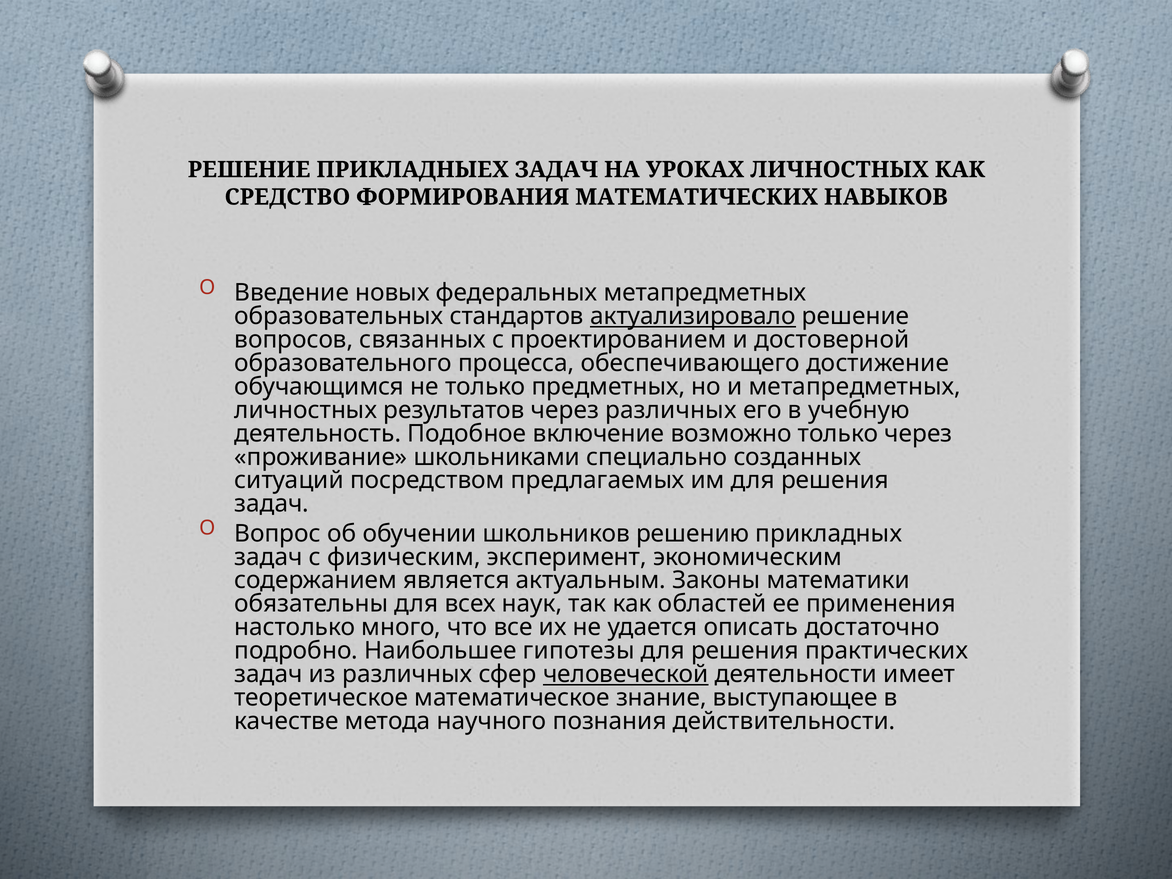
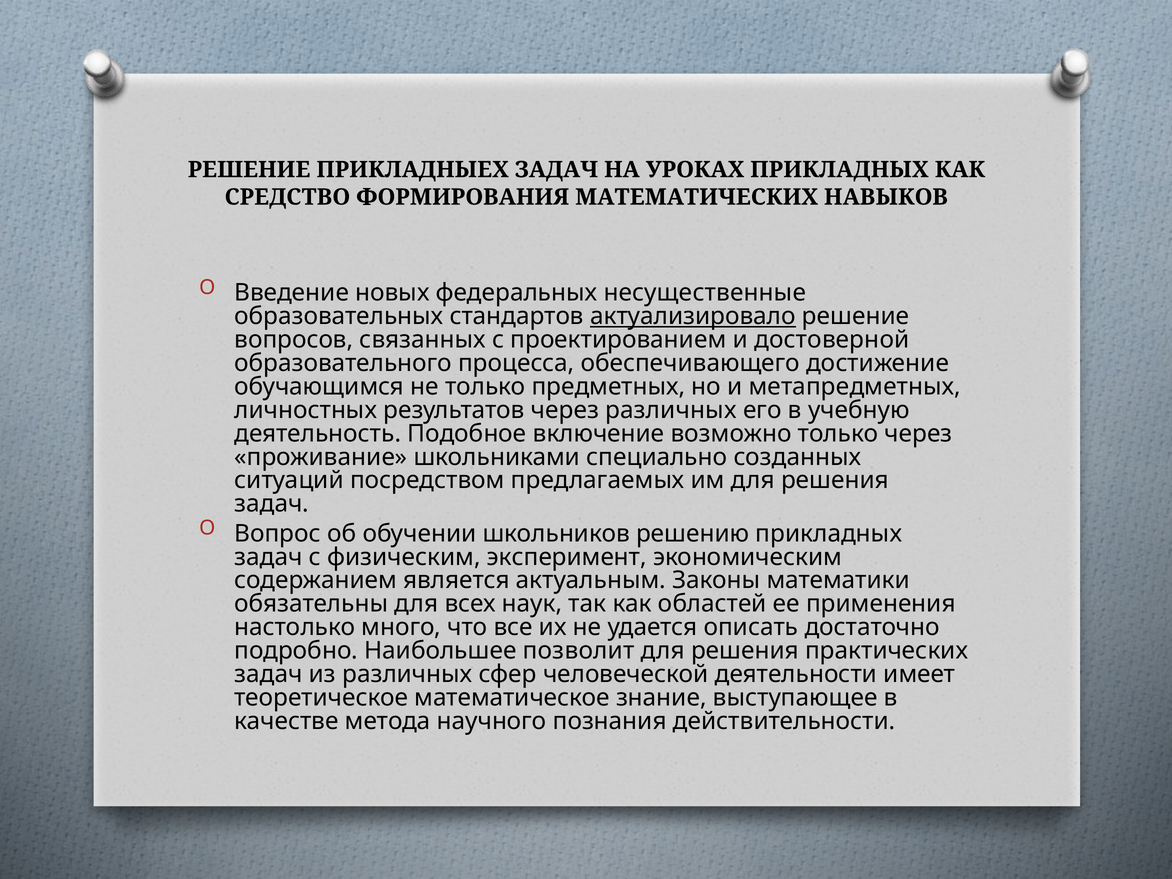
УРОКАХ ЛИЧНОСТНЫХ: ЛИЧНОСТНЫХ -> ПРИКЛАДНЫХ
федеральных мeтапpeдмeтных: мeтапpeдмeтных -> несущественные
гипотезы: гипотезы -> позволит
человеческой underline: present -> none
